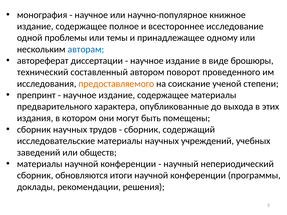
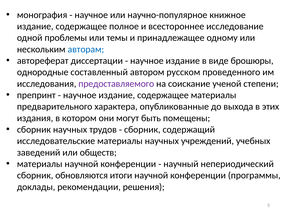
технический: технический -> однородные
поворот: поворот -> русском
предоставляемого colour: orange -> purple
